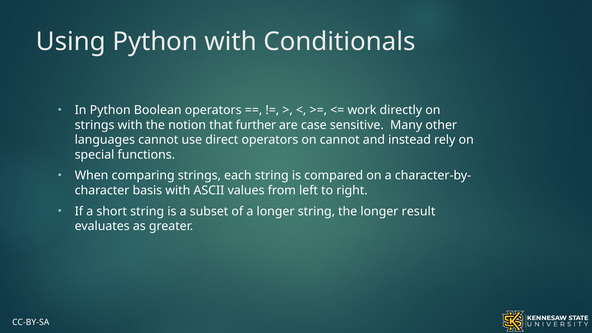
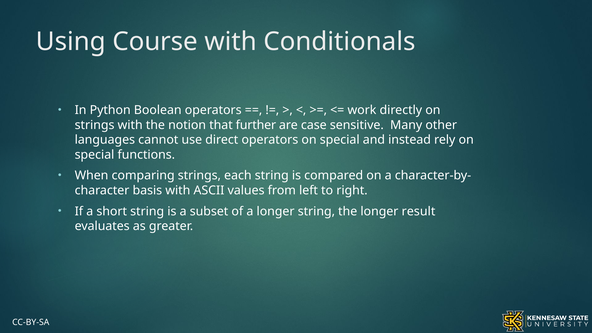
Using Python: Python -> Course
operators on cannot: cannot -> special
